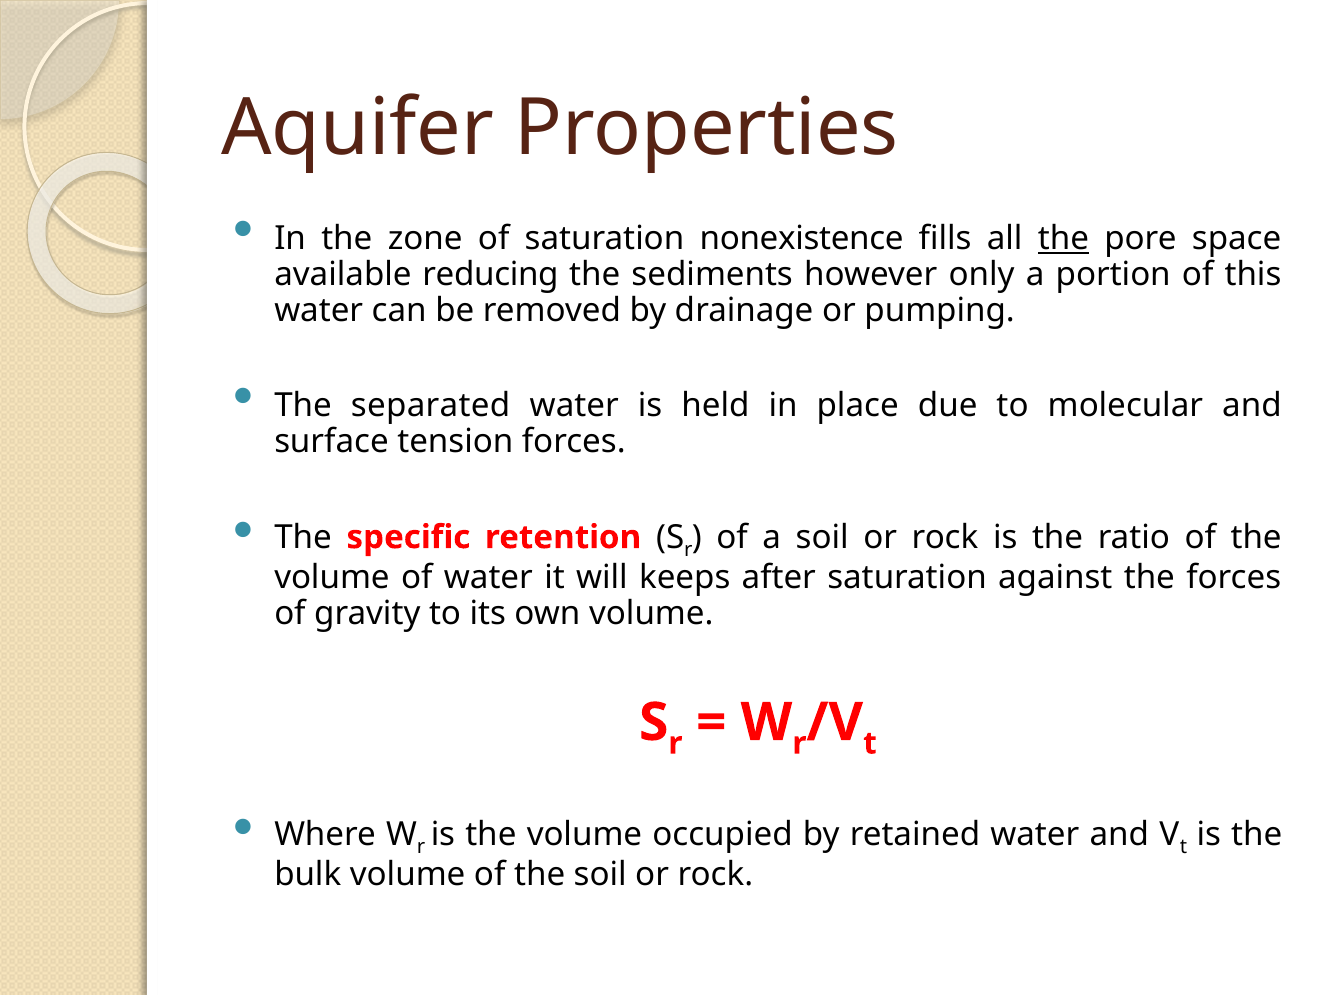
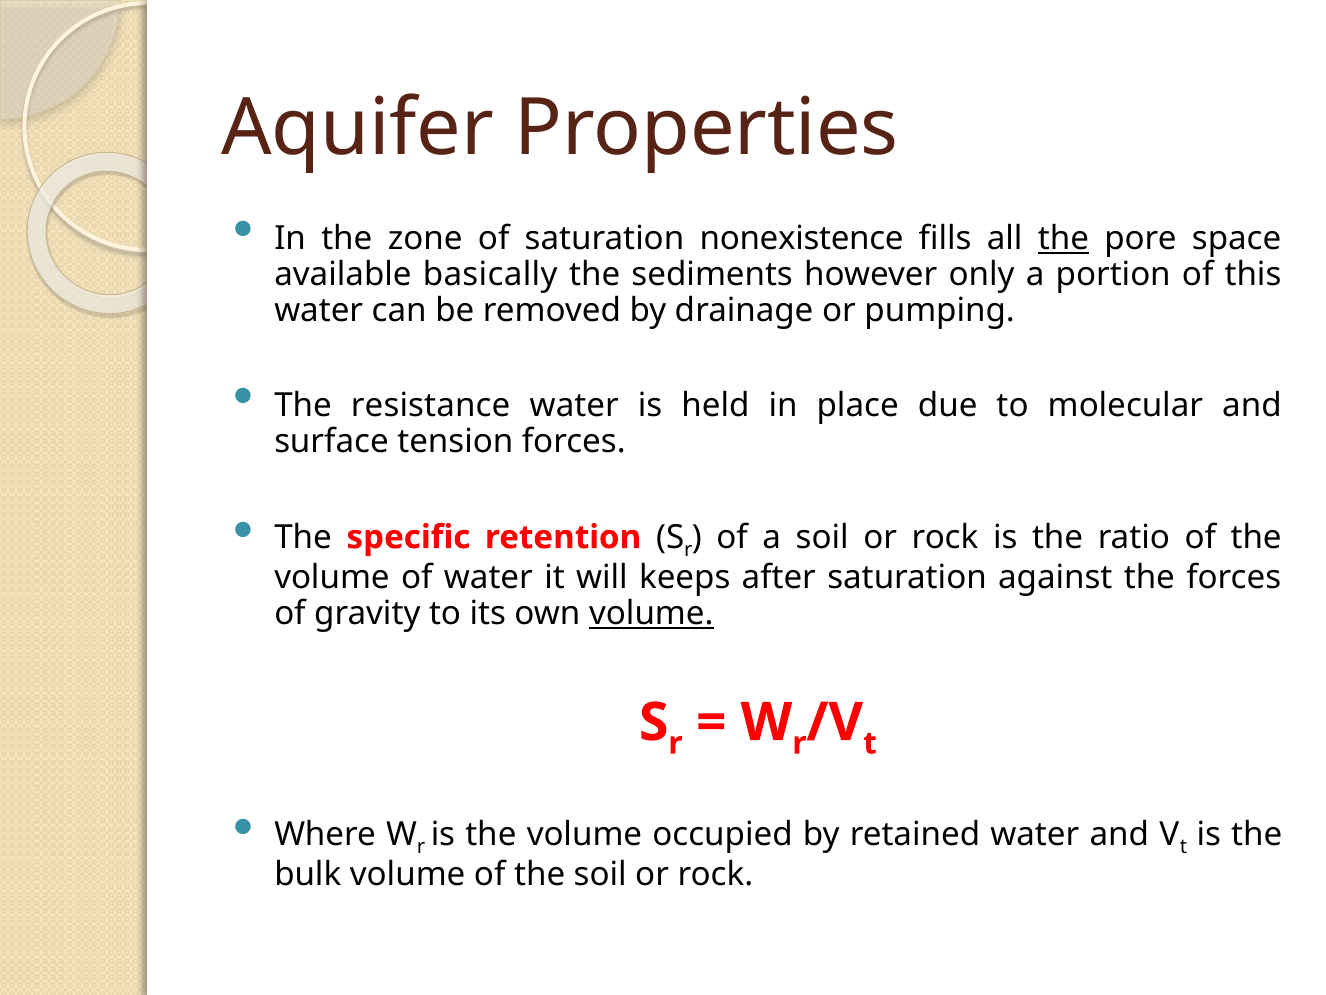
reducing: reducing -> basically
separated: separated -> resistance
volume at (651, 613) underline: none -> present
